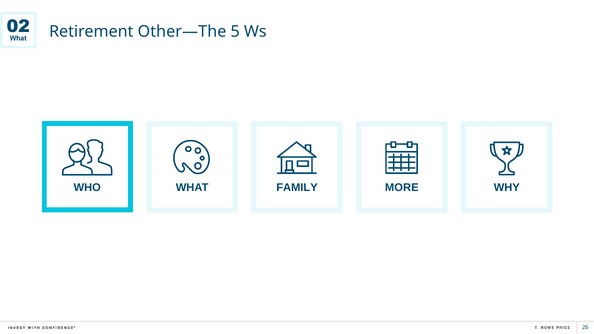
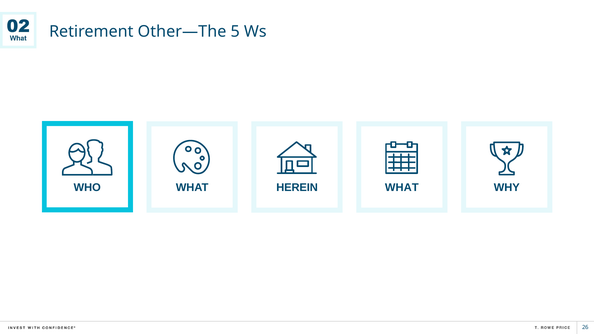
FAMILY: FAMILY -> HEREIN
WHAT MORE: MORE -> WHAT
